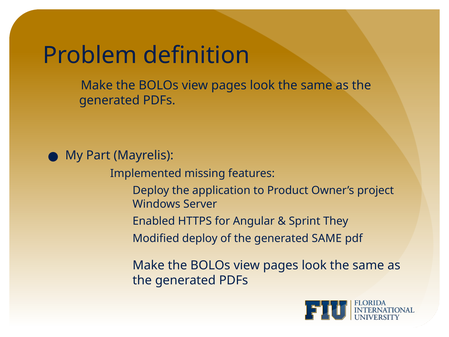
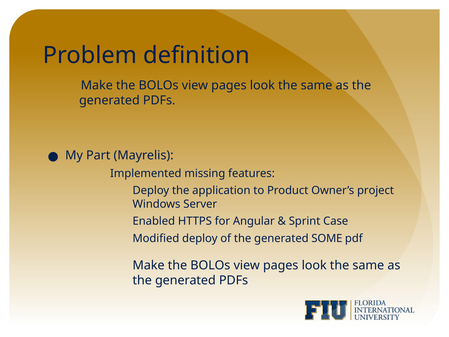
They: They -> Case
generated SAME: SAME -> SOME
